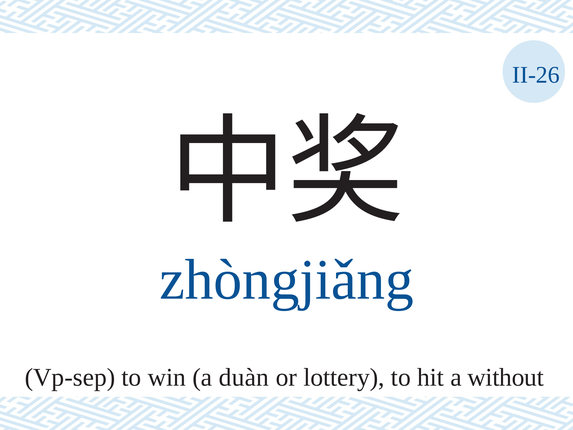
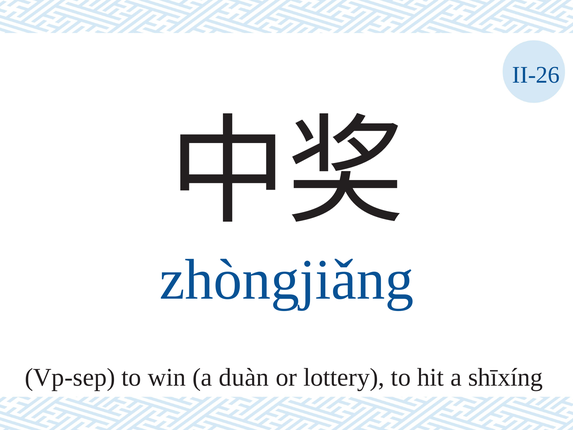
without: without -> shīxíng
